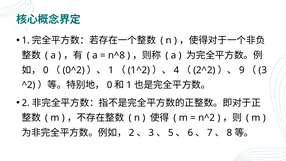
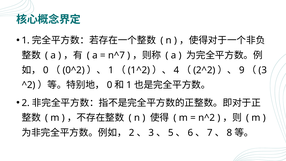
n^8: n^8 -> n^7
